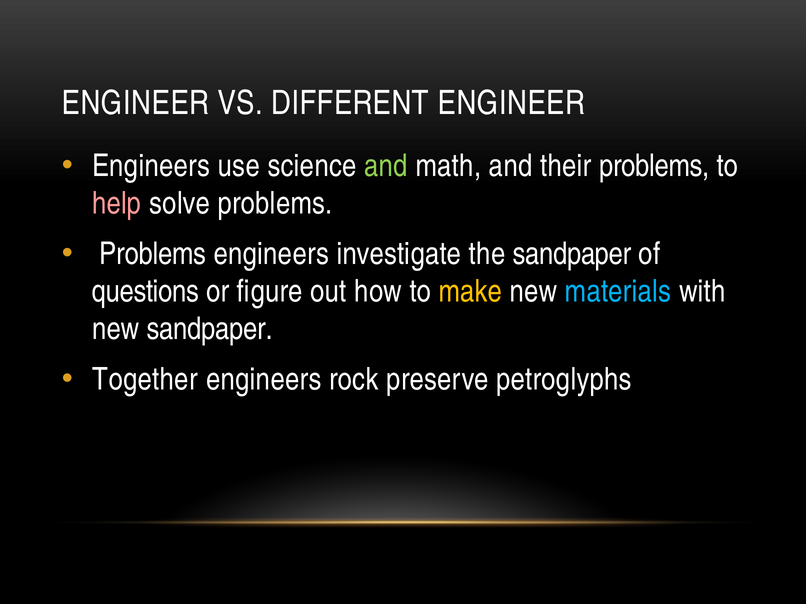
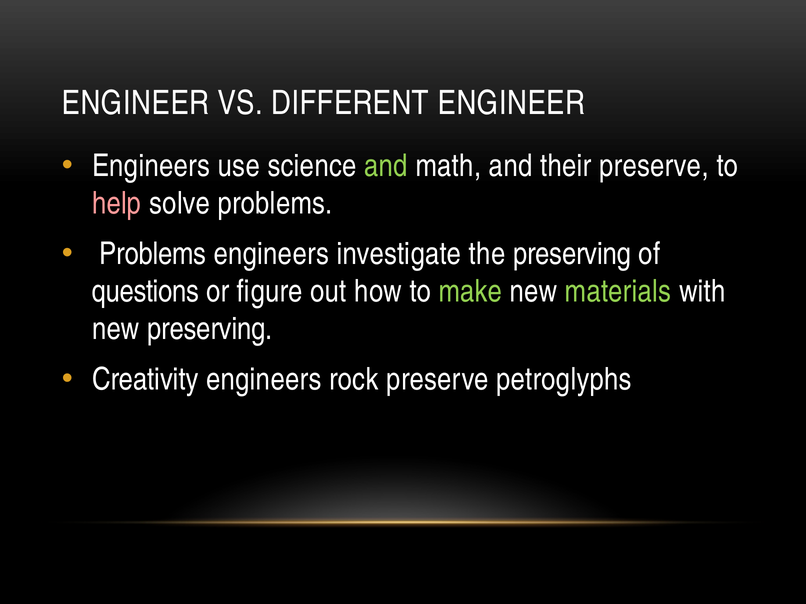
their problems: problems -> preserve
the sandpaper: sandpaper -> preserving
make colour: yellow -> light green
materials colour: light blue -> light green
new sandpaper: sandpaper -> preserving
Together: Together -> Creativity
